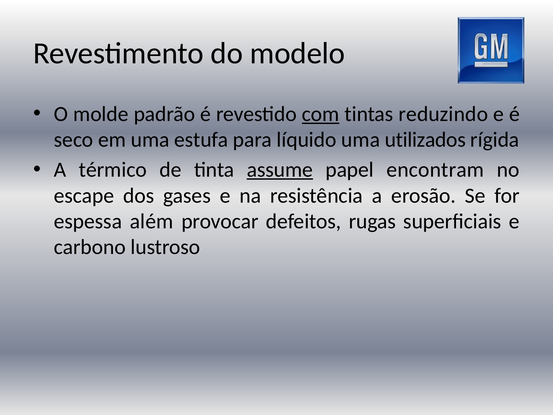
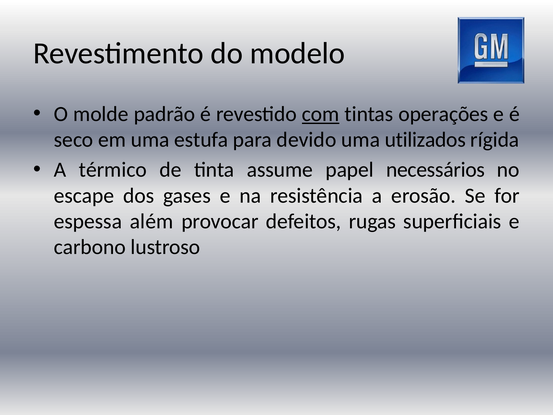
reduzindo: reduzindo -> operações
líquido: líquido -> devido
assume underline: present -> none
encontram: encontram -> necessários
